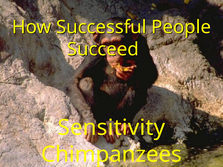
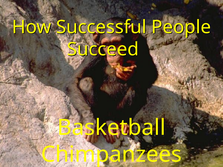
Sensitivity: Sensitivity -> Basketball
